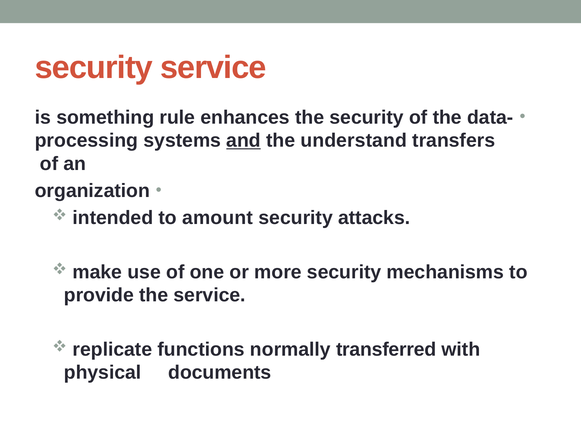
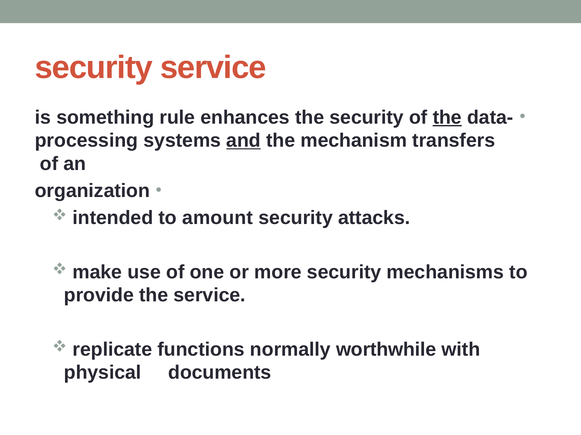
the at (447, 118) underline: none -> present
understand: understand -> mechanism
transferred: transferred -> worthwhile
